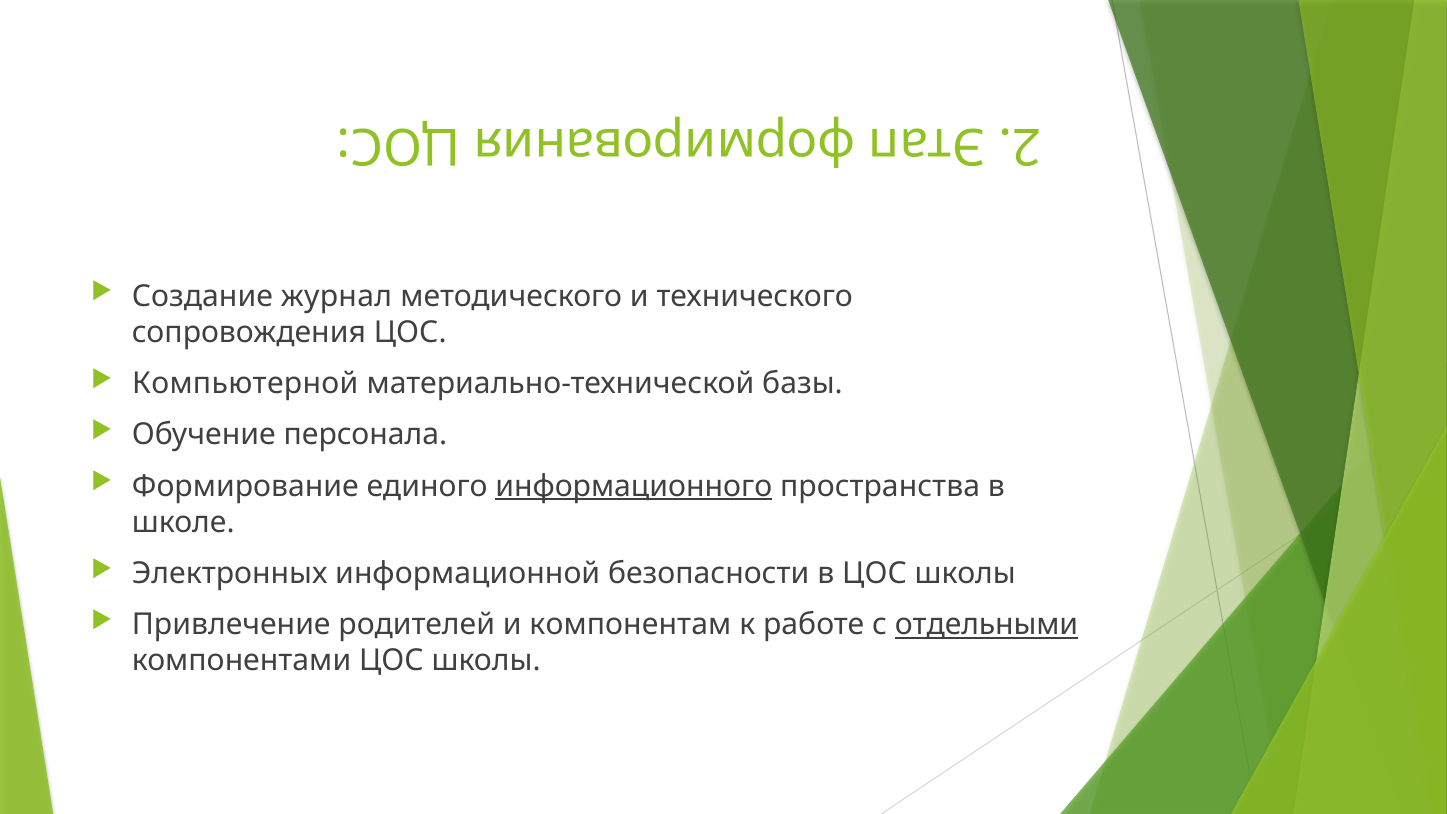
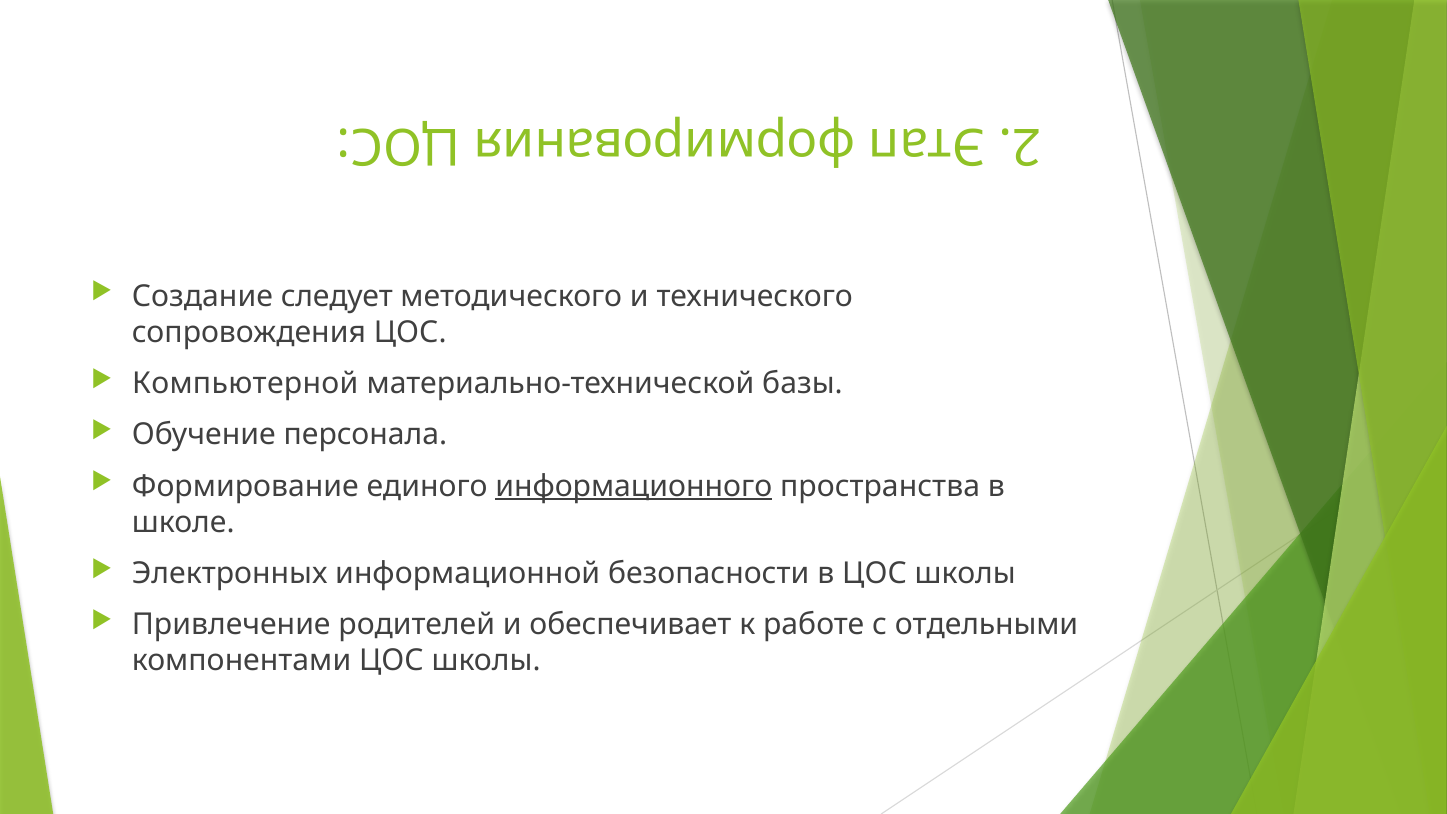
журнал: журнал -> следует
компонентам: компонентам -> обеспечивает
отдельными underline: present -> none
